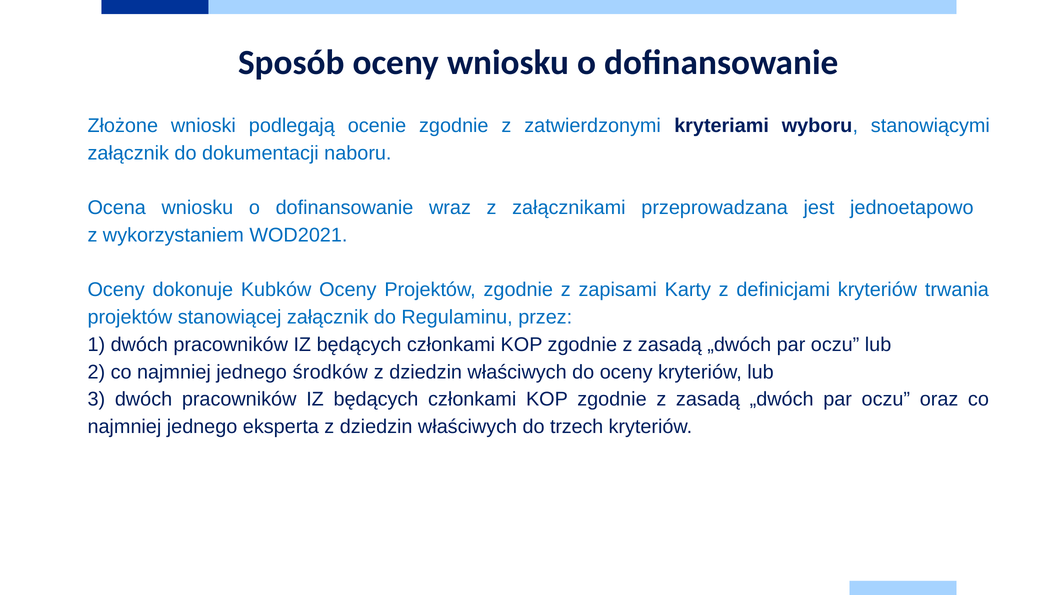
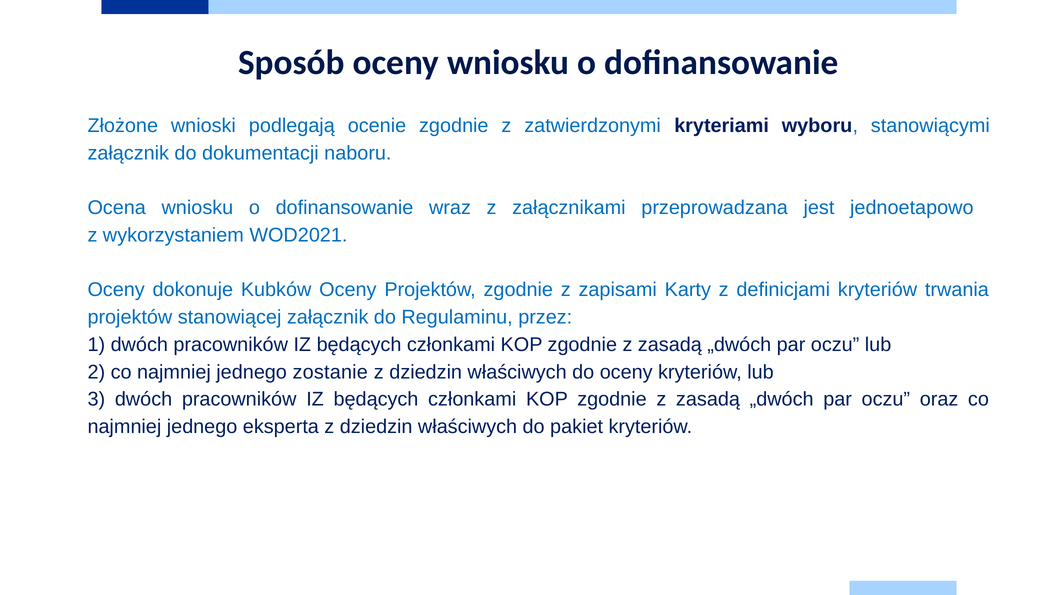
środków: środków -> zostanie
trzech: trzech -> pakiet
